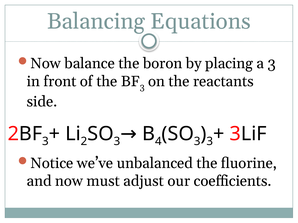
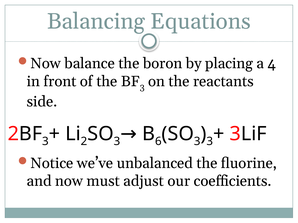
a 3: 3 -> 4
4: 4 -> 6
